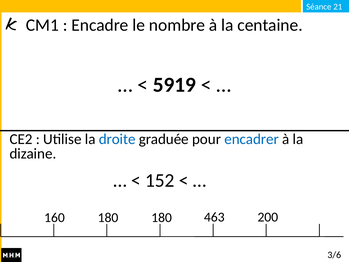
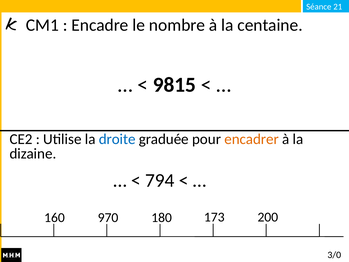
5919: 5919 -> 9815
encadrer colour: blue -> orange
152: 152 -> 794
160 180: 180 -> 970
463: 463 -> 173
3/6: 3/6 -> 3/0
